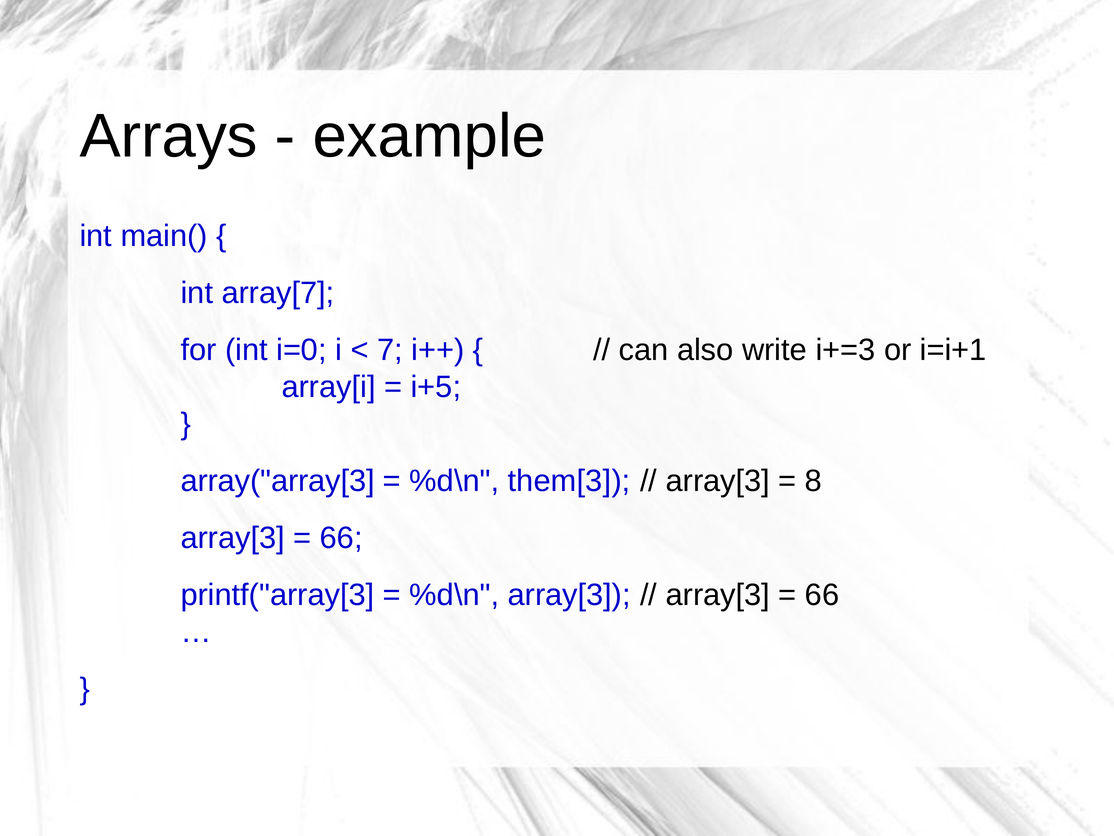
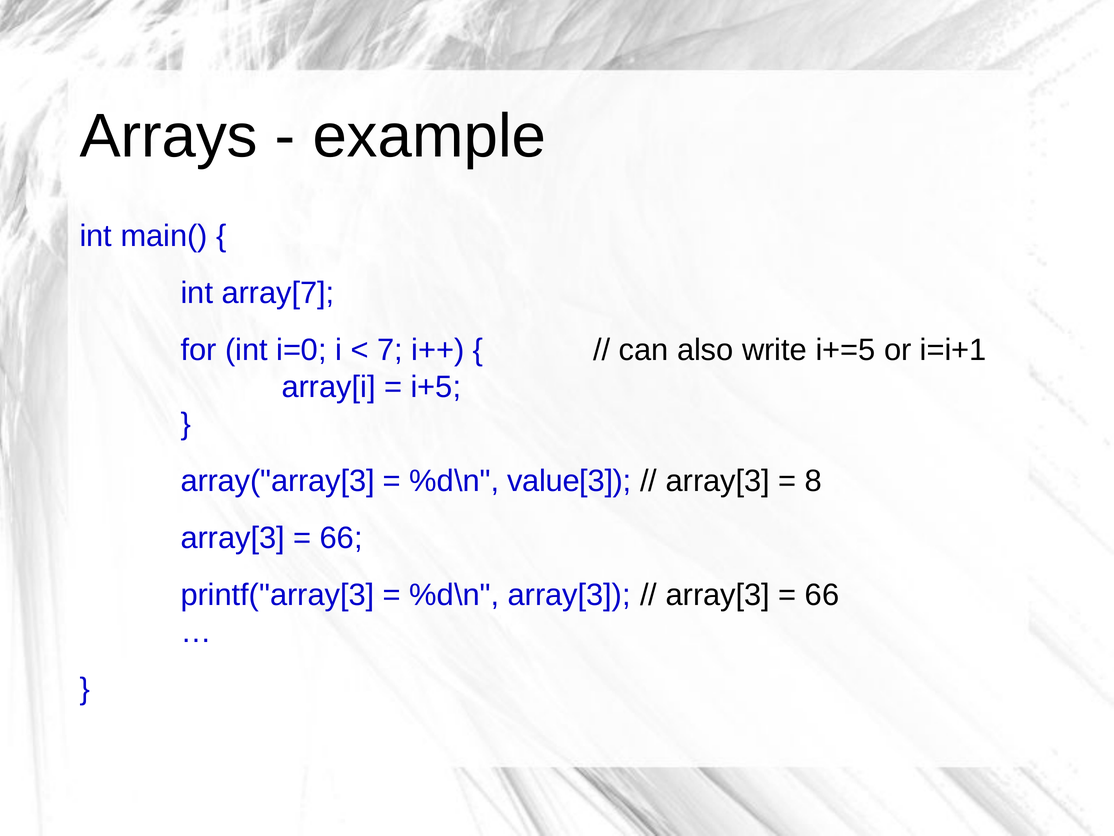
i+=3: i+=3 -> i+=5
them[3: them[3 -> value[3
